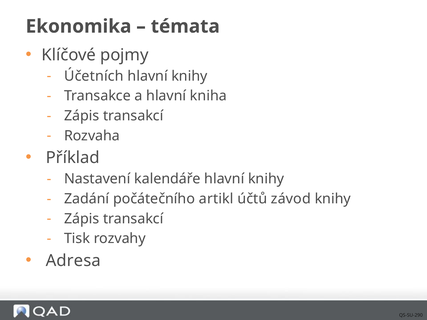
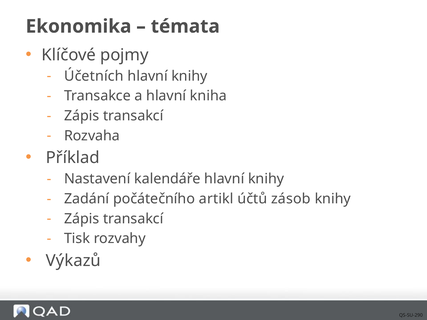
závod: závod -> zásob
Adresa: Adresa -> Výkazů
